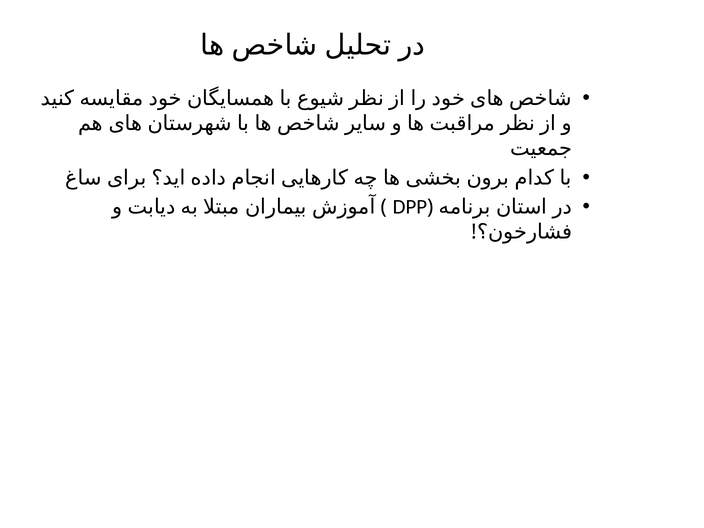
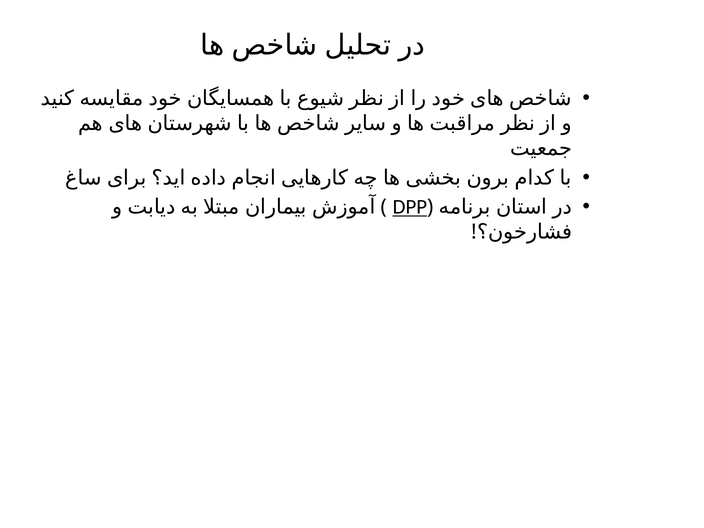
DPP underline: none -> present
